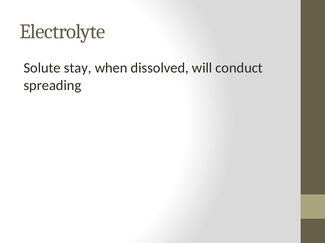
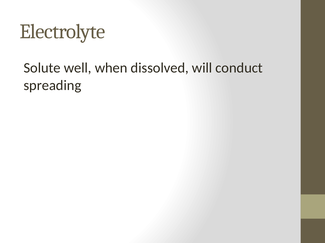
stay: stay -> well
